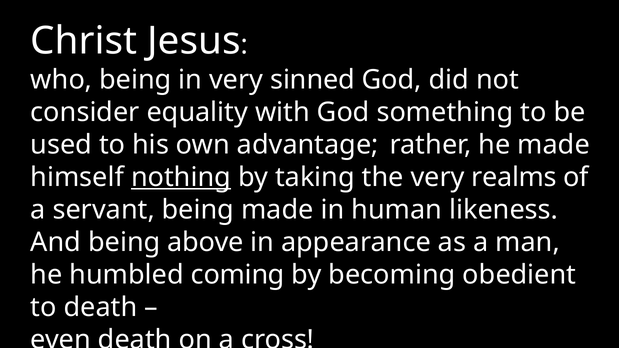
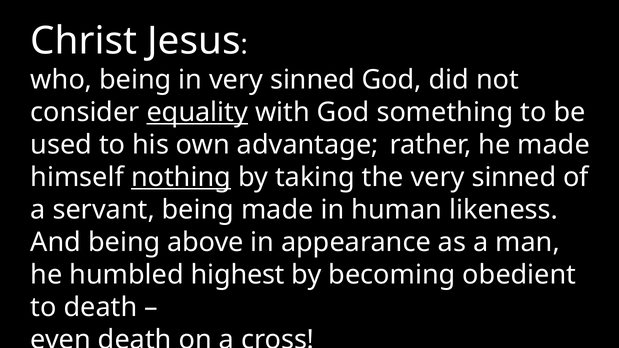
equality underline: none -> present
the very realms: realms -> sinned
coming: coming -> highest
